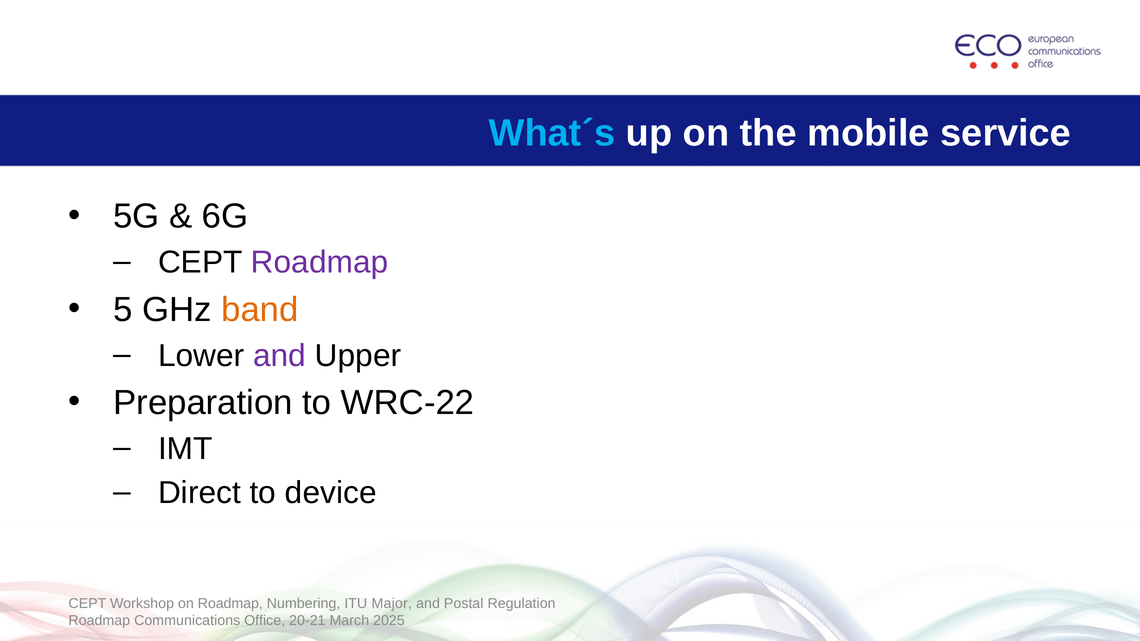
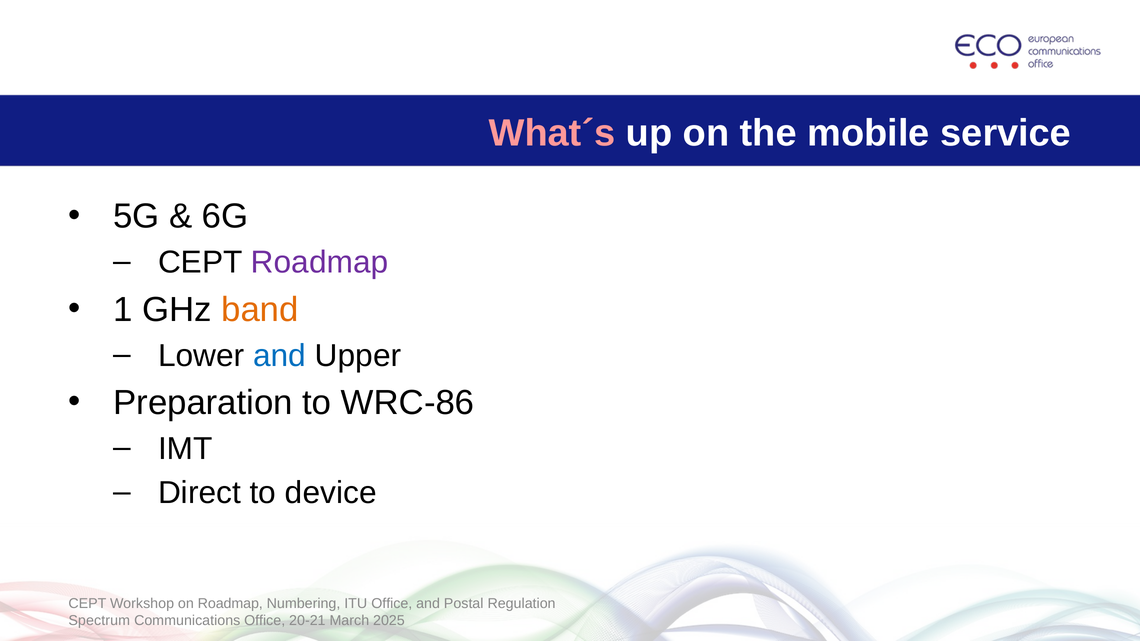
What´s colour: light blue -> pink
5: 5 -> 1
and at (280, 356) colour: purple -> blue
WRC-22: WRC-22 -> WRC-86
ITU Major: Major -> Office
Roadmap at (99, 621): Roadmap -> Spectrum
